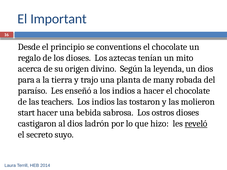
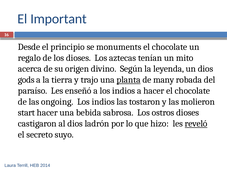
conventions: conventions -> monuments
para: para -> gods
planta underline: none -> present
teachers: teachers -> ongoing
